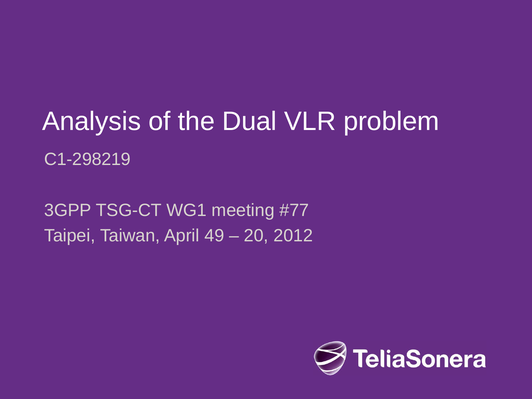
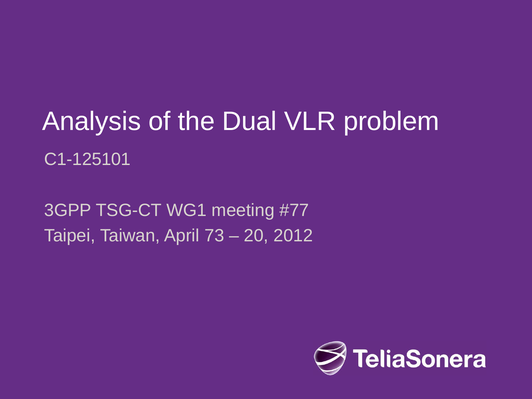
C1-298219: C1-298219 -> C1-125101
49: 49 -> 73
